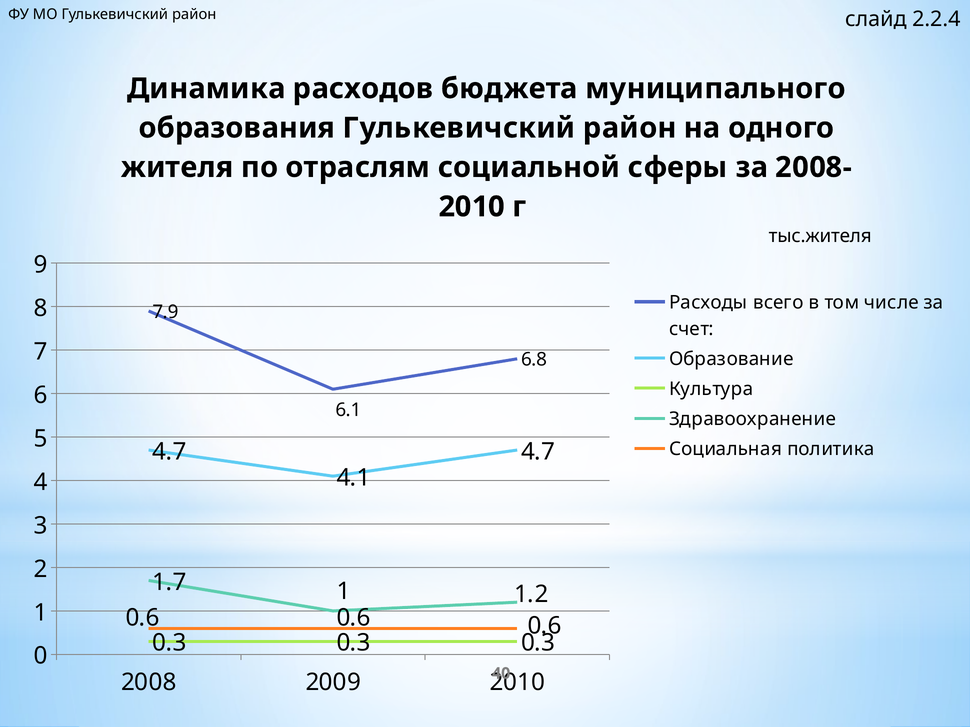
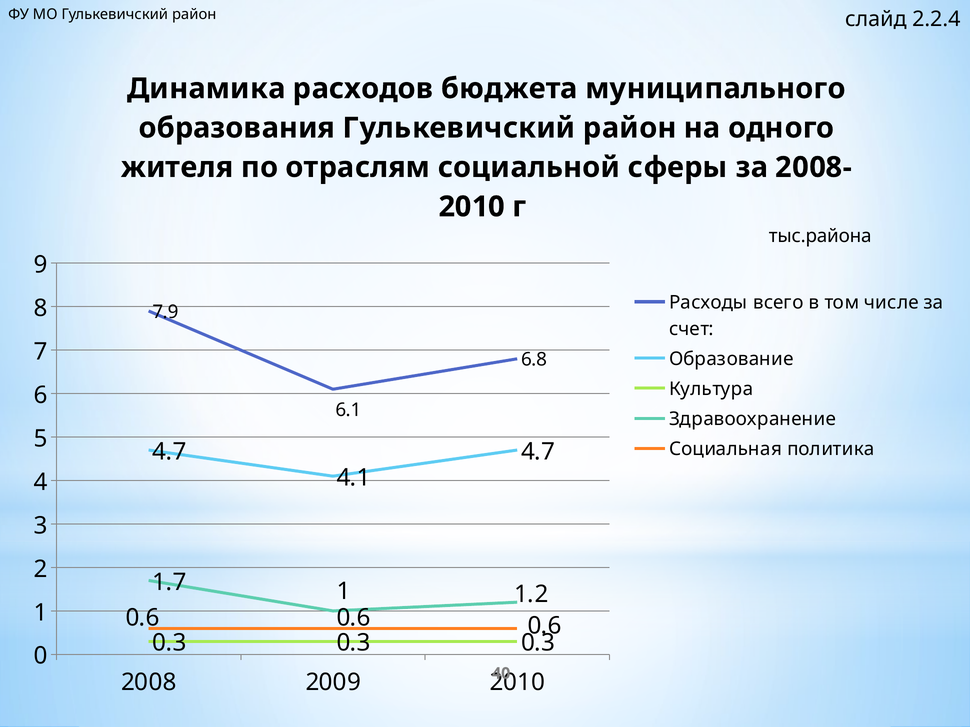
тыс.жителя: тыс.жителя -> тыс.района
